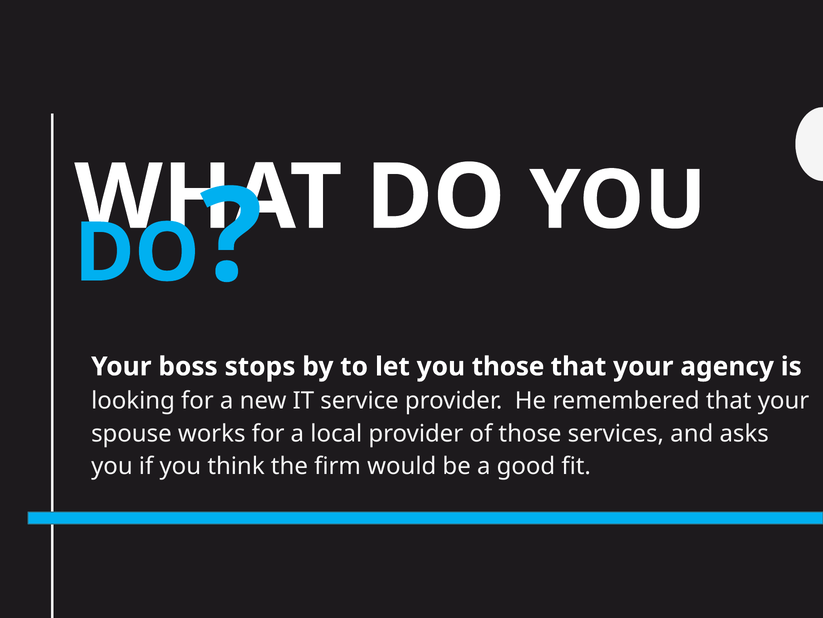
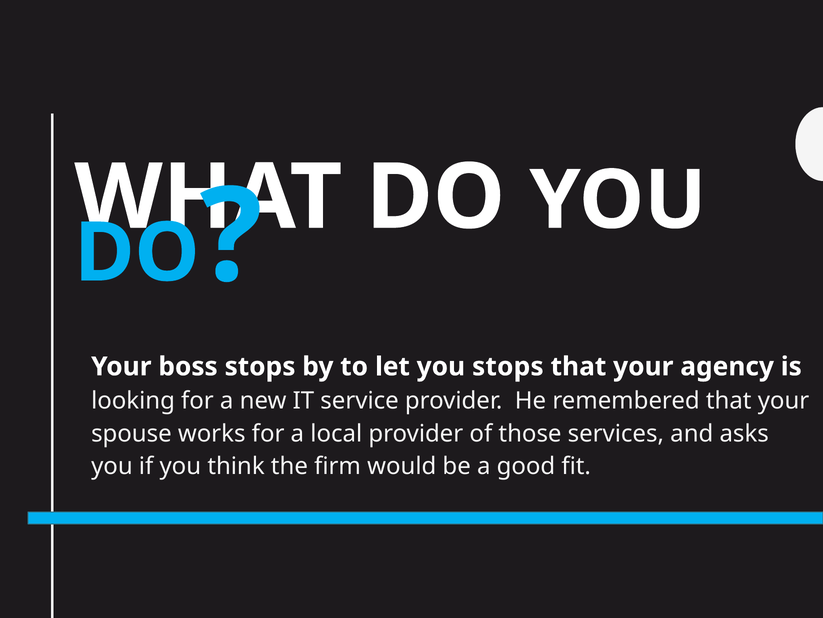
you those: those -> stops
